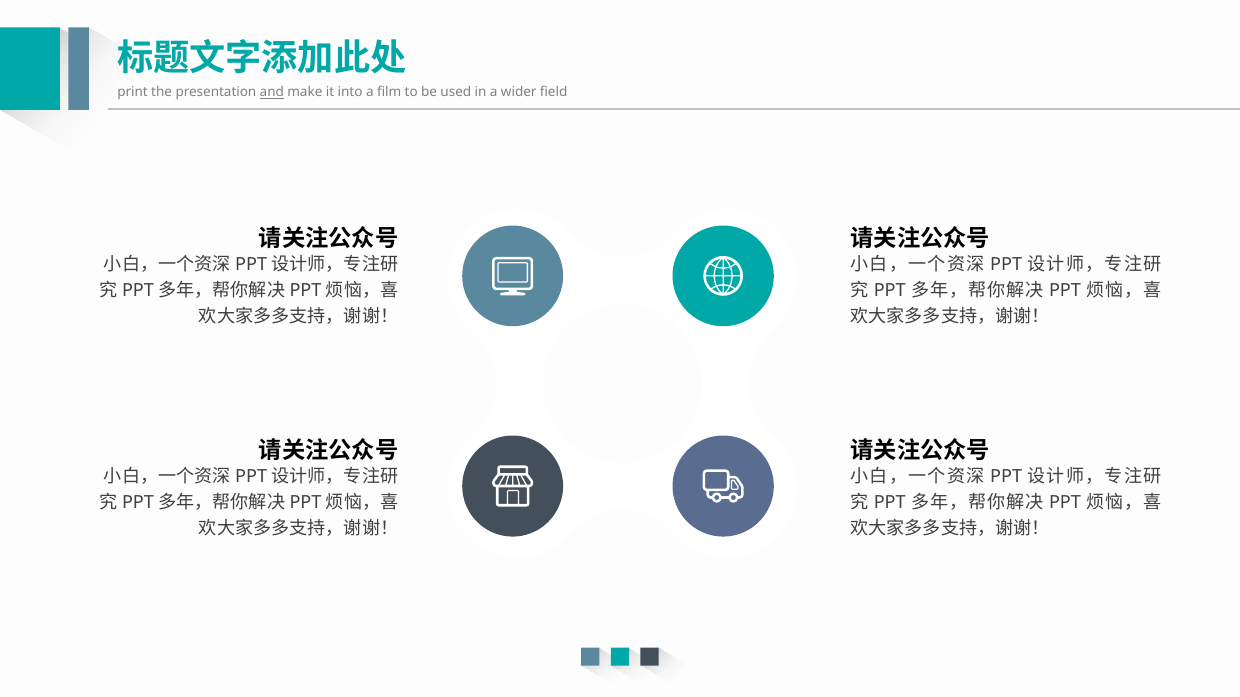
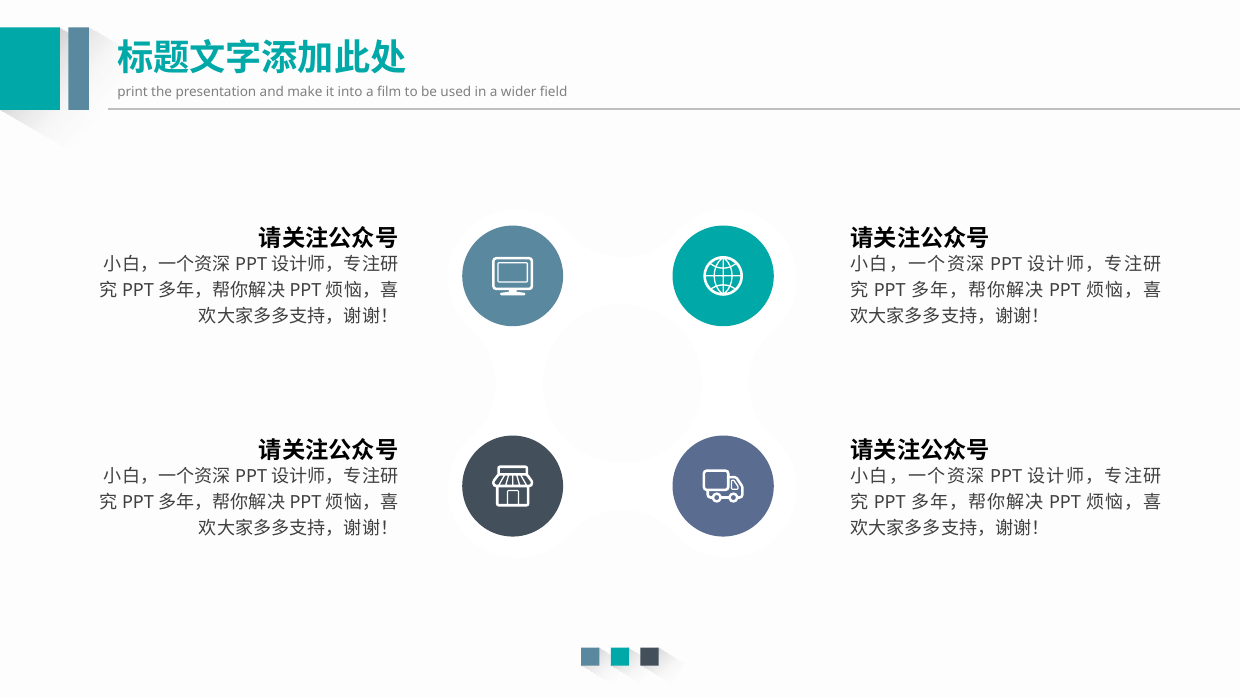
and underline: present -> none
